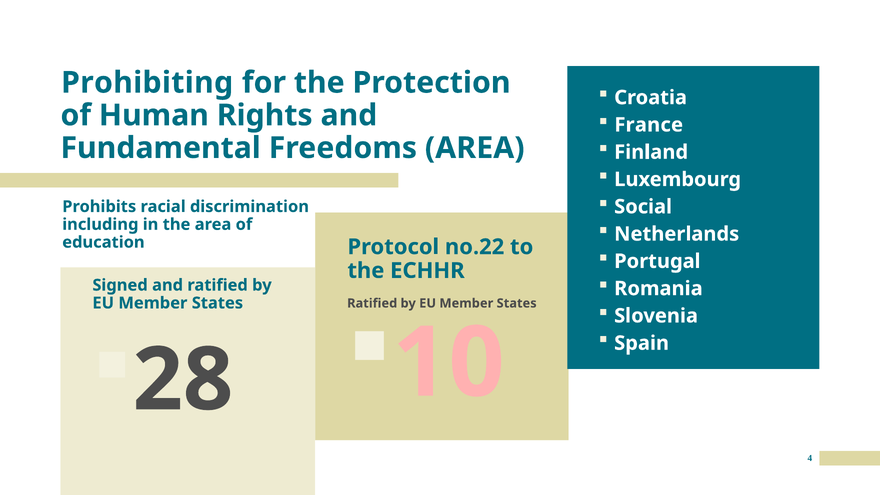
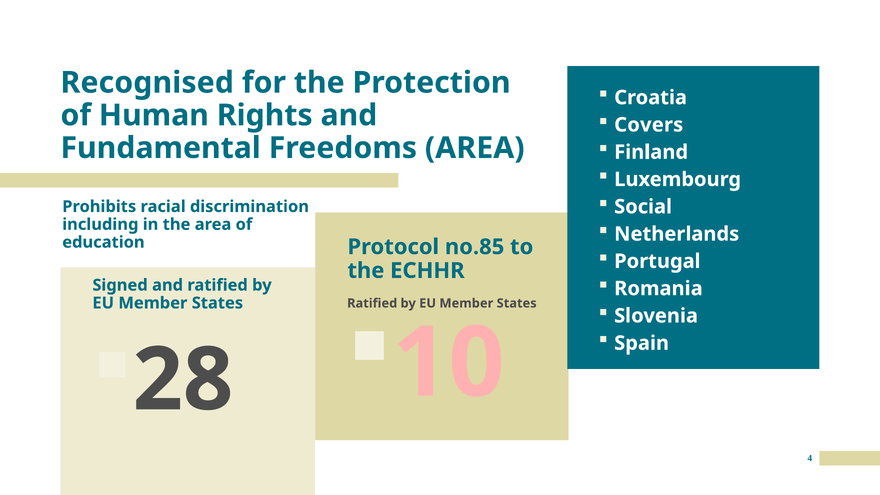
Prohibiting: Prohibiting -> Recognised
France: France -> Covers
no.22: no.22 -> no.85
